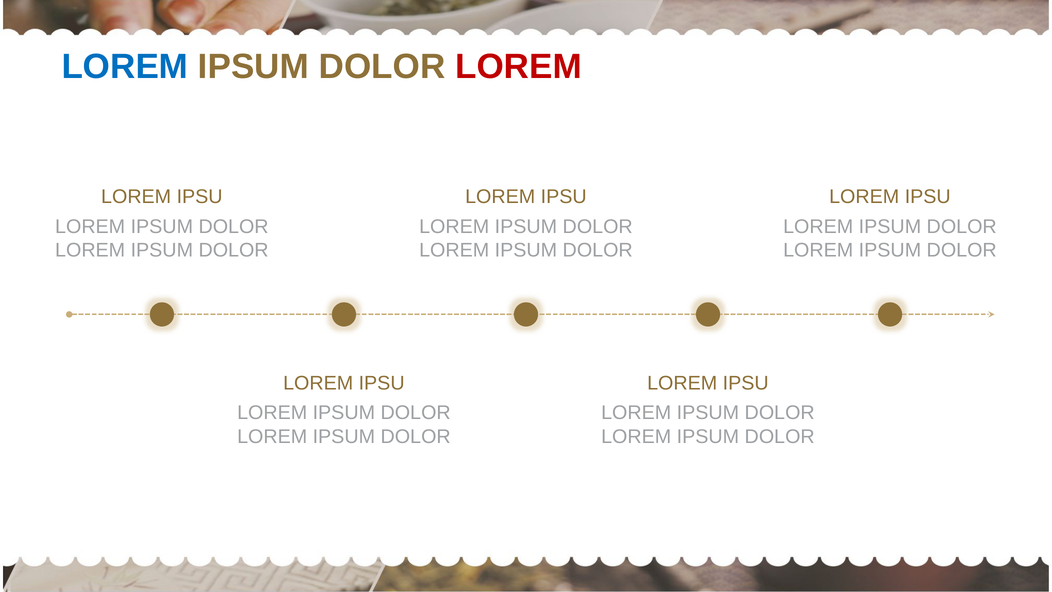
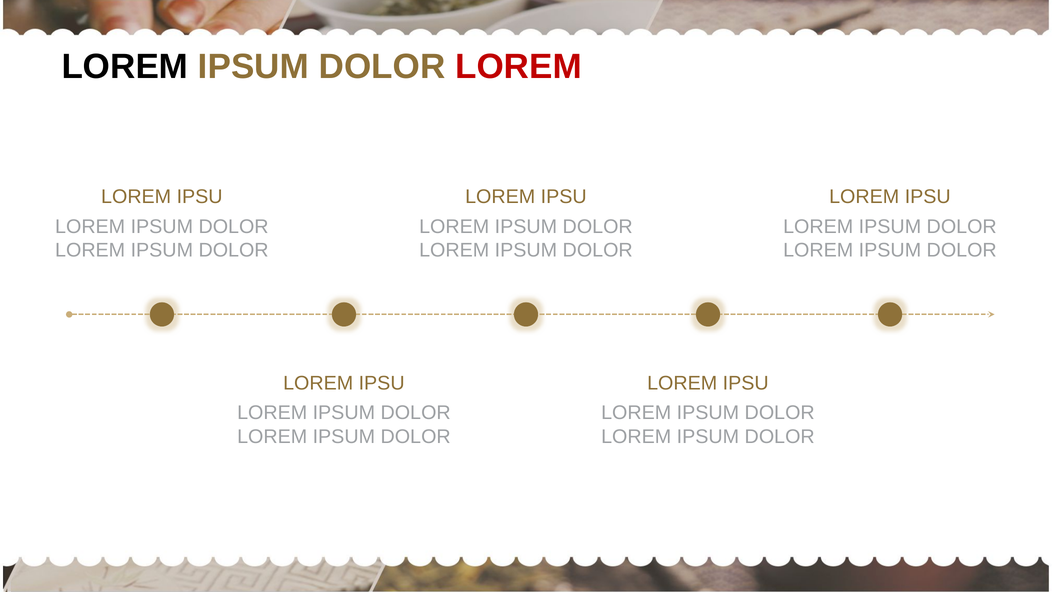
LOREM at (125, 67) colour: blue -> black
